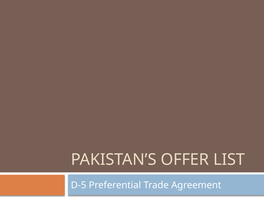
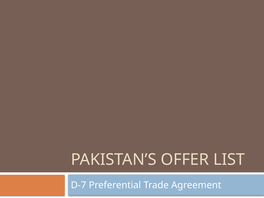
D-5: D-5 -> D-7
